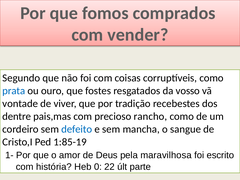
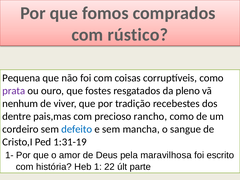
vender: vender -> rústico
Segundo: Segundo -> Pequena
prata colour: blue -> purple
vosso: vosso -> pleno
vontade: vontade -> nenhum
1:85-19: 1:85-19 -> 1:31-19
0: 0 -> 1
